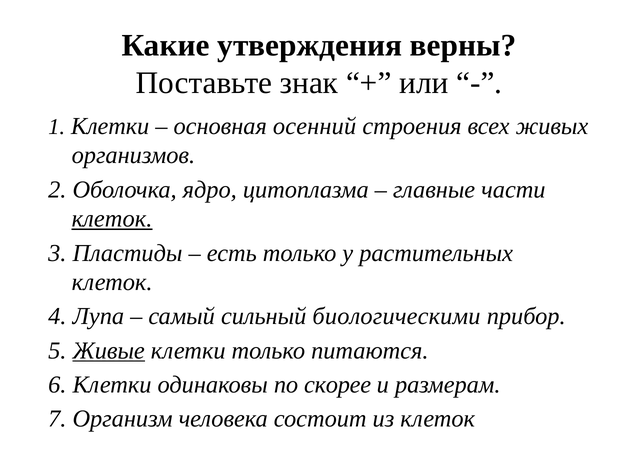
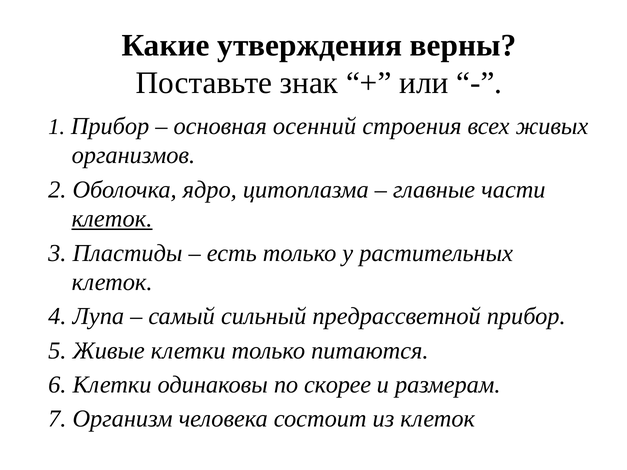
1 Клетки: Клетки -> Прибор
биологическими: биологическими -> предрассветной
Живые underline: present -> none
